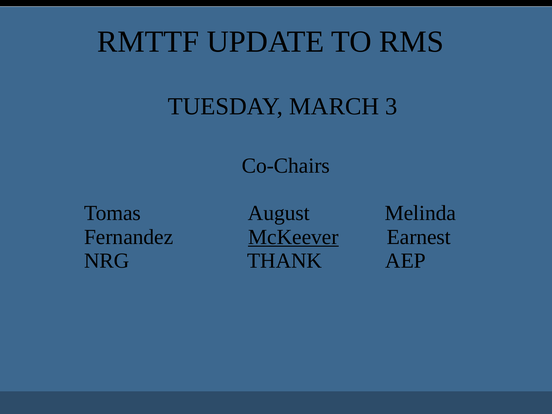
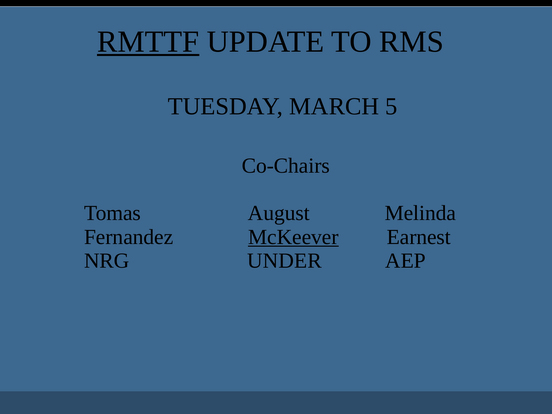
RMTTF underline: none -> present
3: 3 -> 5
THANK: THANK -> UNDER
